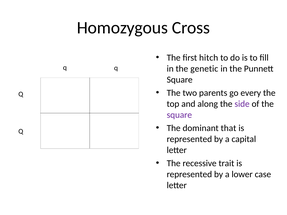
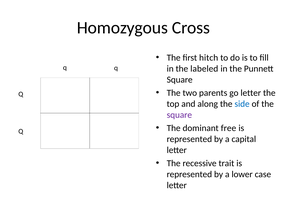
genetic: genetic -> labeled
go every: every -> letter
side colour: purple -> blue
that: that -> free
